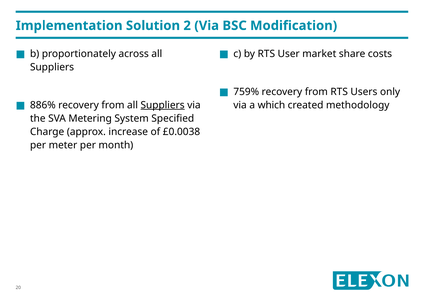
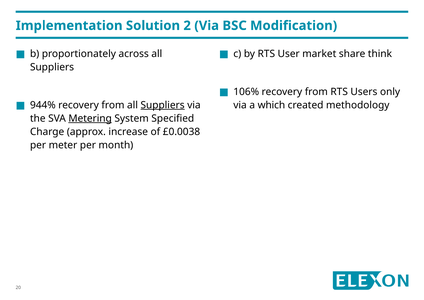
costs: costs -> think
759%: 759% -> 106%
886%: 886% -> 944%
Metering underline: none -> present
